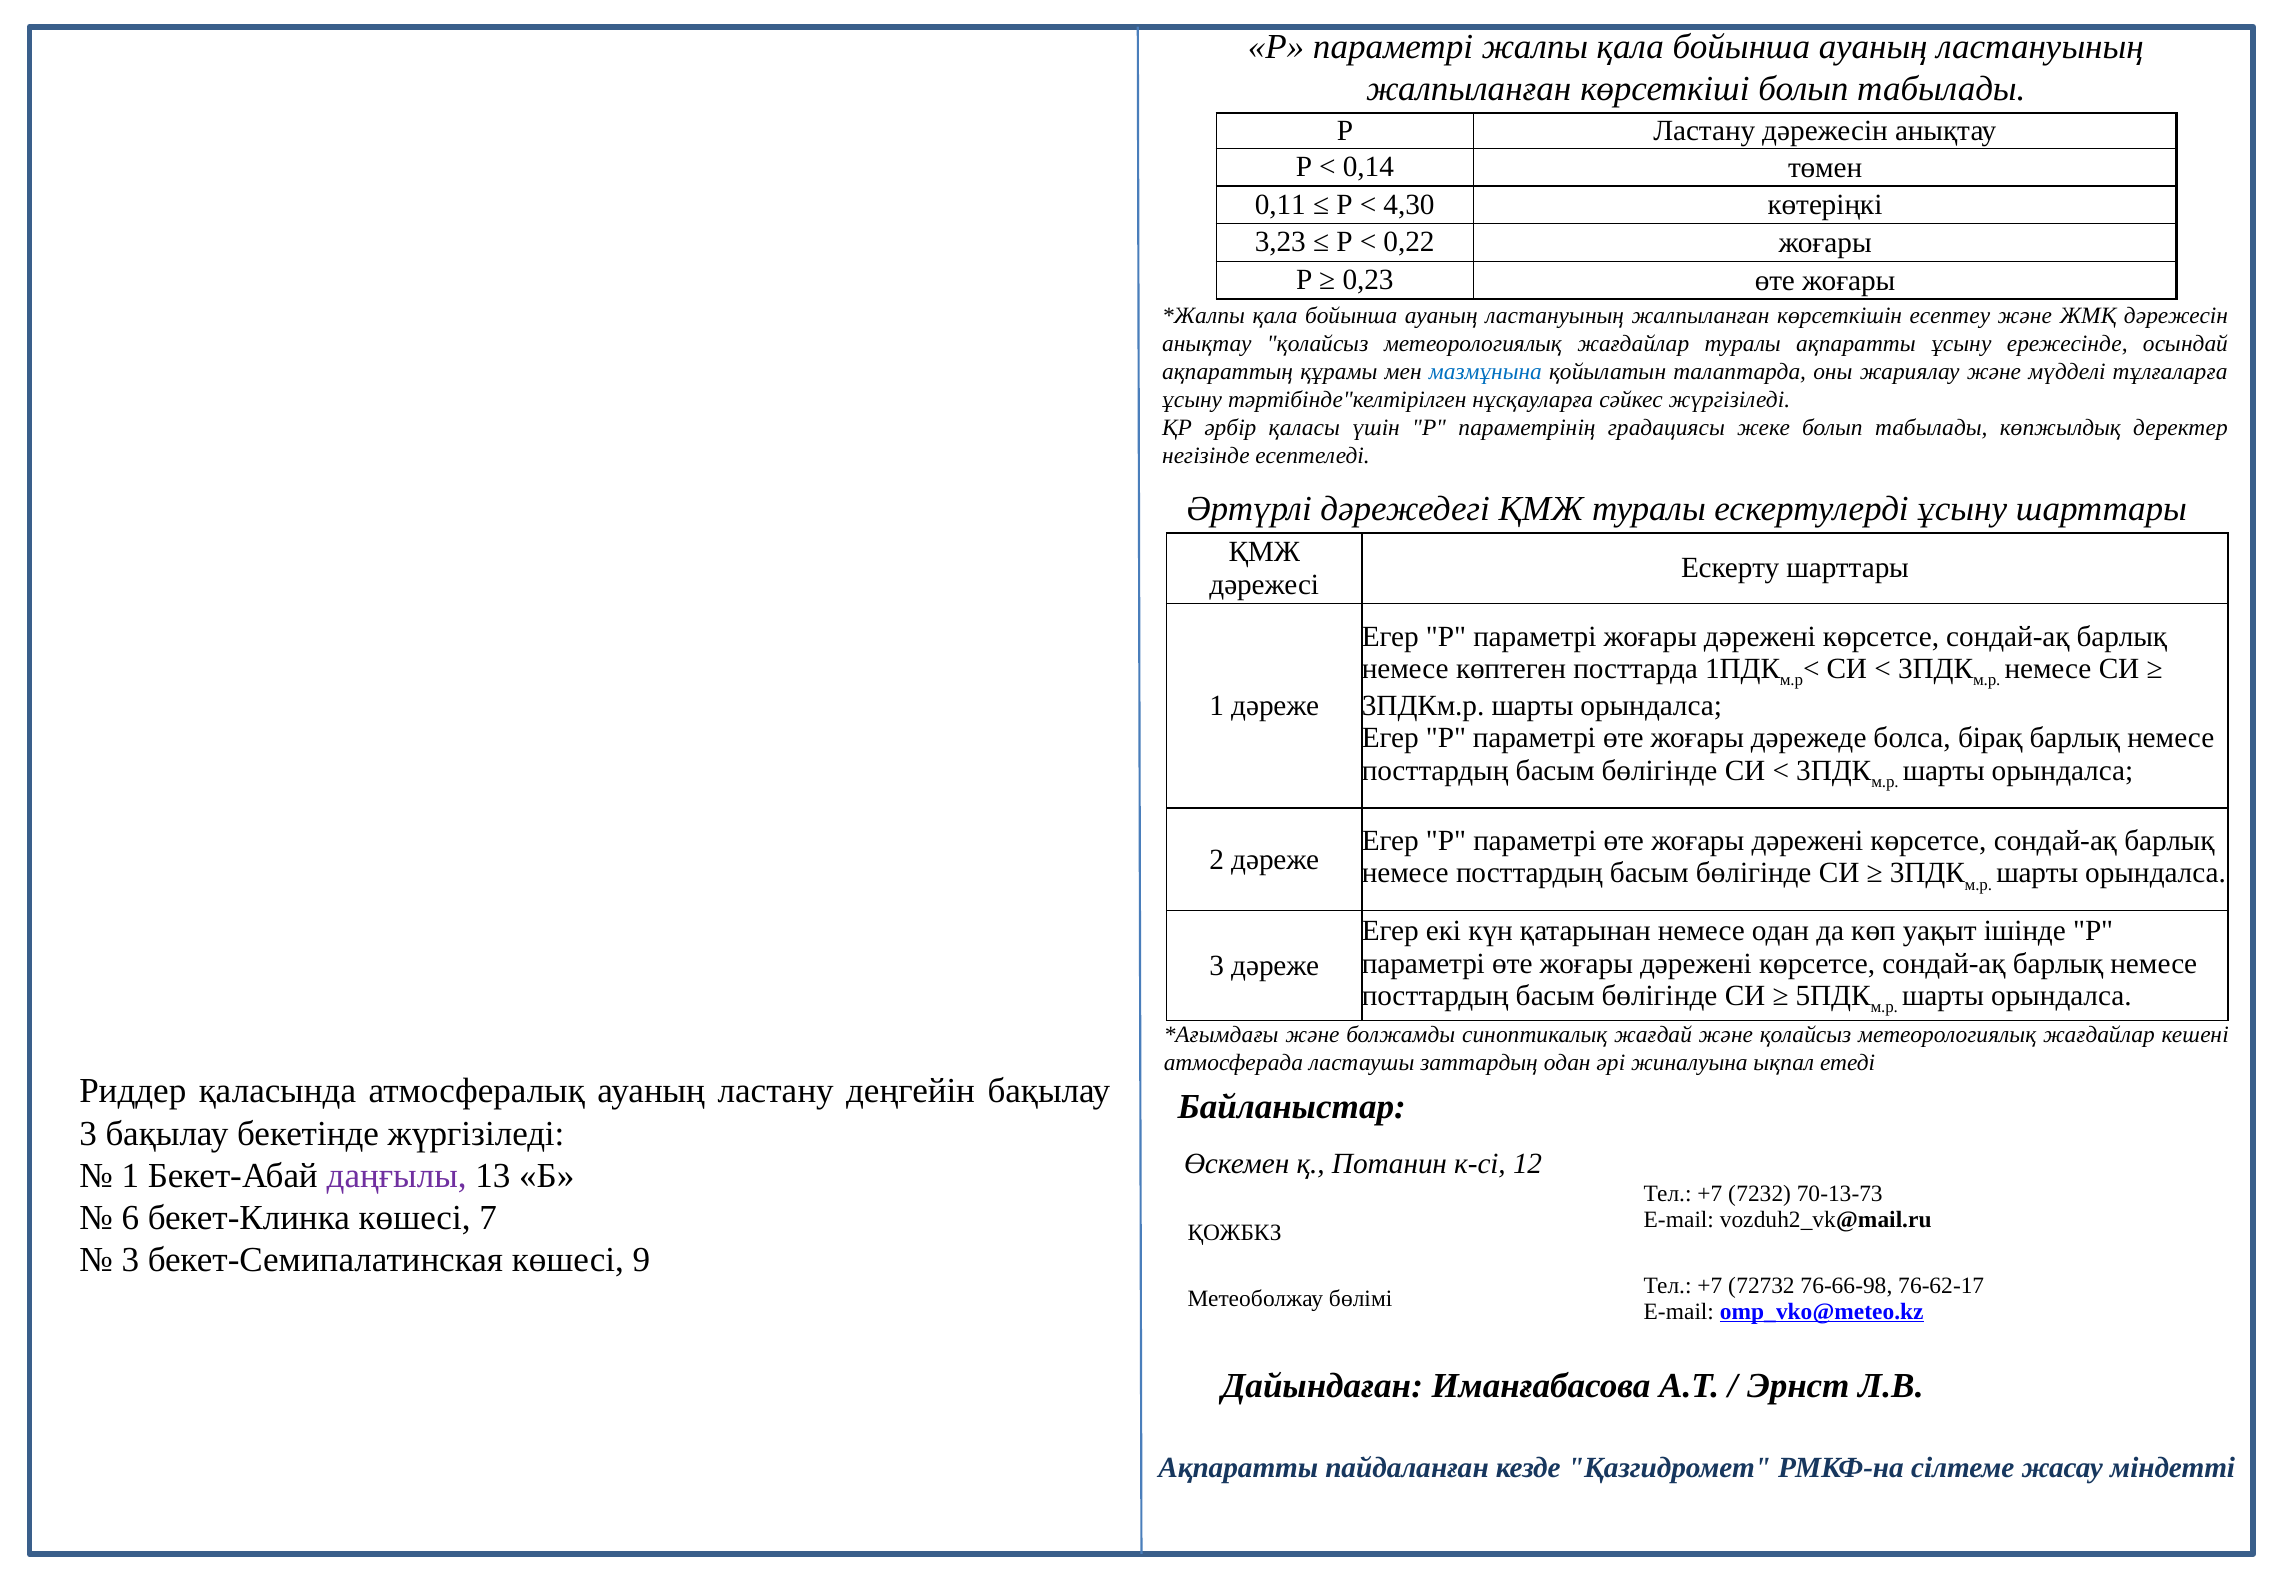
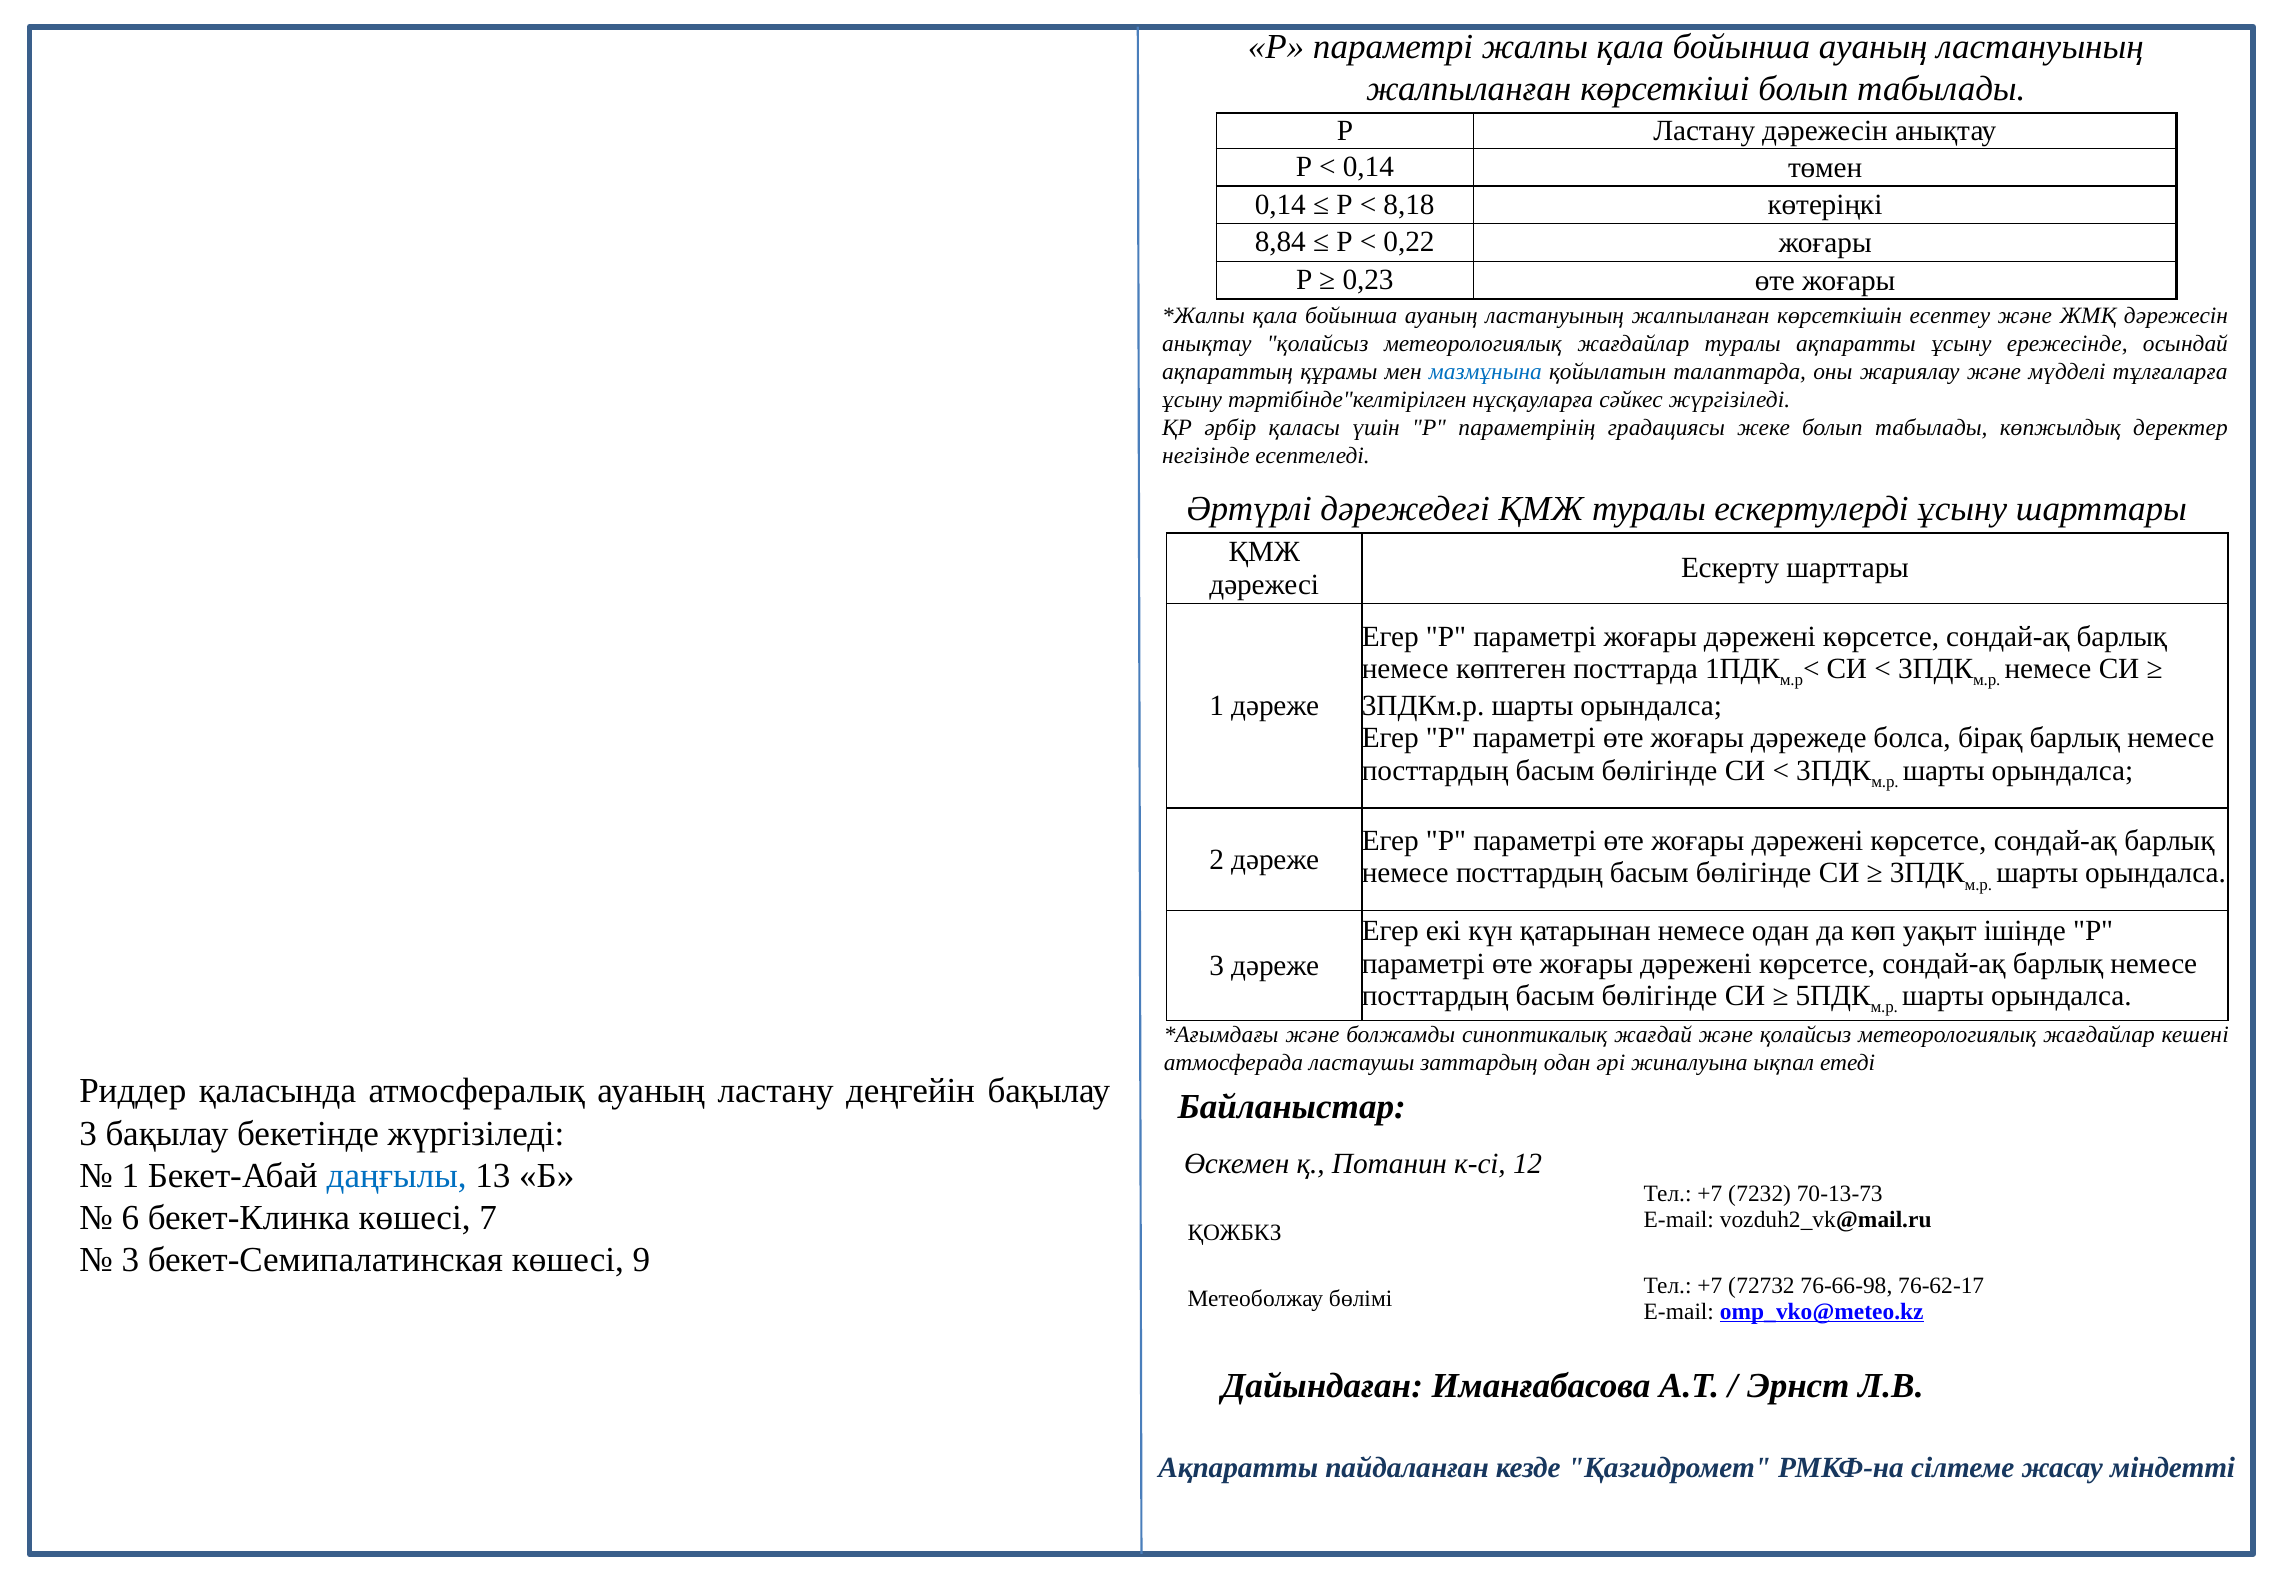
0,11 at (1280, 205): 0,11 -> 0,14
4,30: 4,30 -> 8,18
3,23: 3,23 -> 8,84
даңғылы colour: purple -> blue
